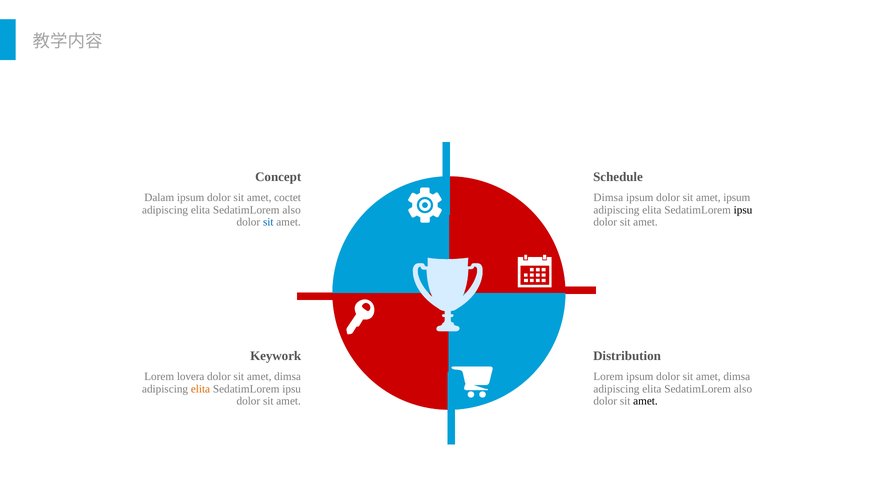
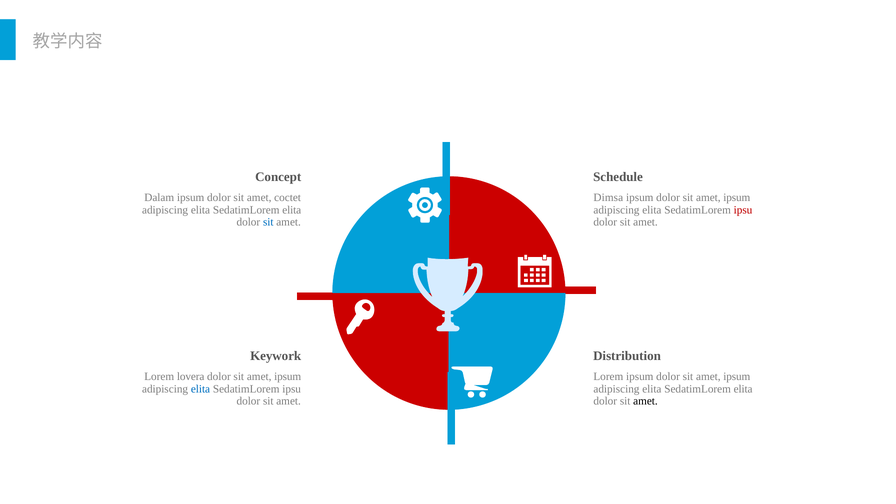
also at (292, 210): also -> elita
ipsu at (743, 210) colour: black -> red
dimsa at (288, 377): dimsa -> ipsum
dimsa at (737, 377): dimsa -> ipsum
elita at (201, 389) colour: orange -> blue
also at (743, 389): also -> elita
